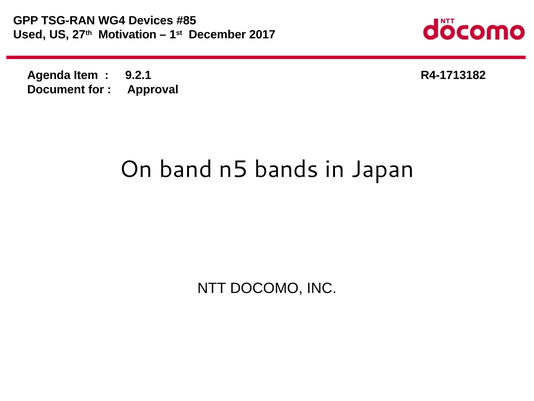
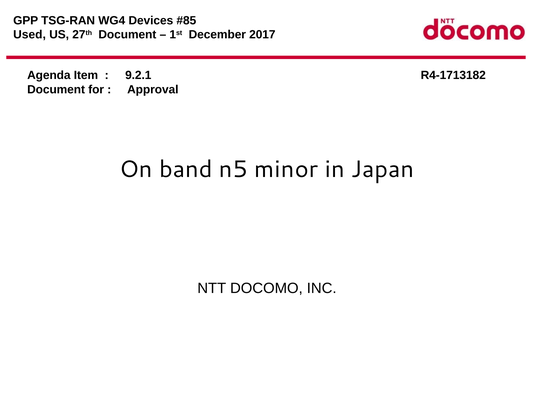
27th Motivation: Motivation -> Document
bands: bands -> minor
